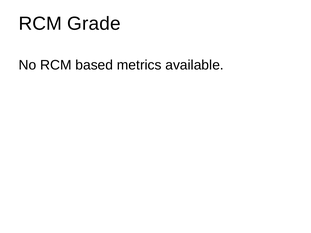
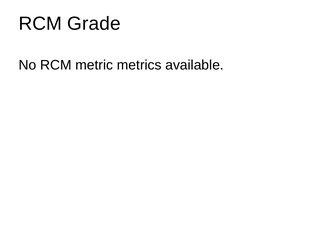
based: based -> metric
